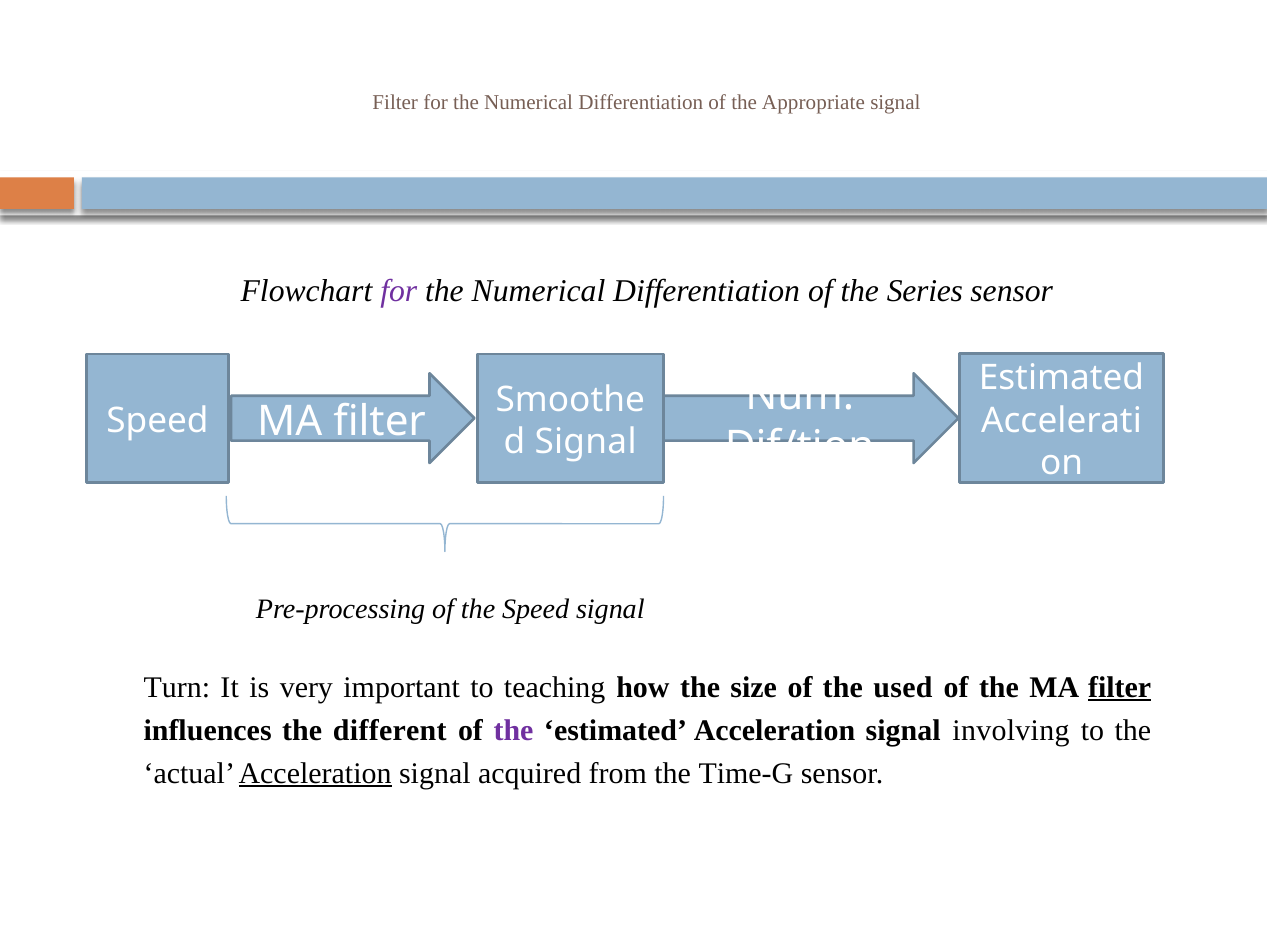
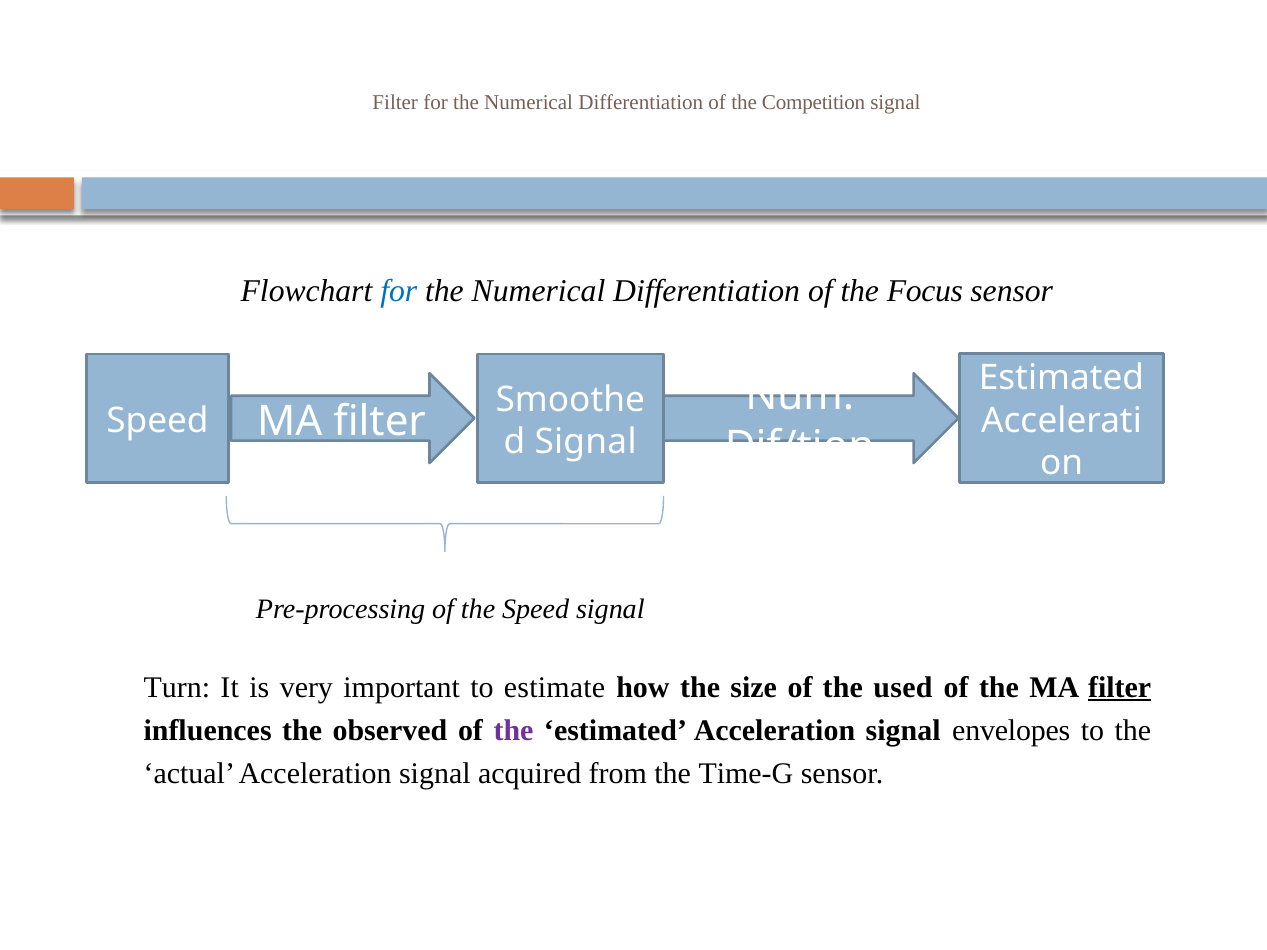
Appropriate: Appropriate -> Competition
for at (399, 291) colour: purple -> blue
Series: Series -> Focus
teaching: teaching -> estimate
different: different -> observed
involving: involving -> envelopes
Acceleration at (315, 774) underline: present -> none
